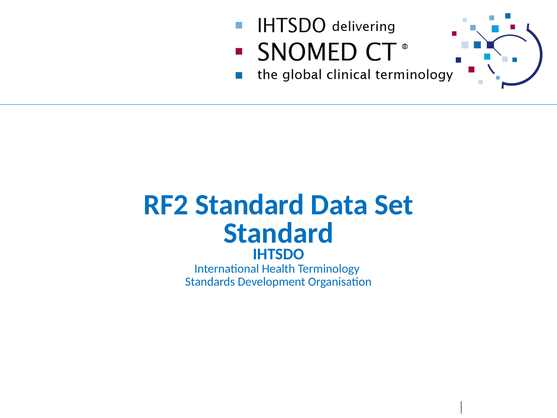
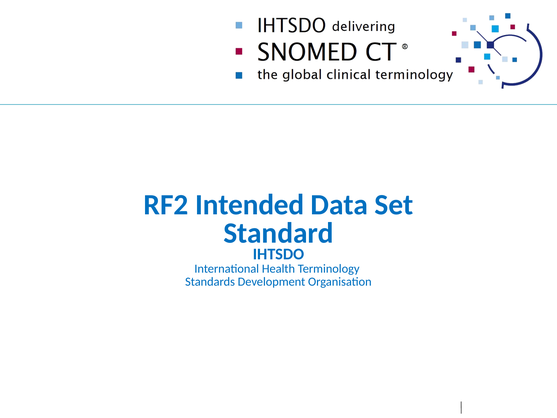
RF2 Standard: Standard -> Intended
